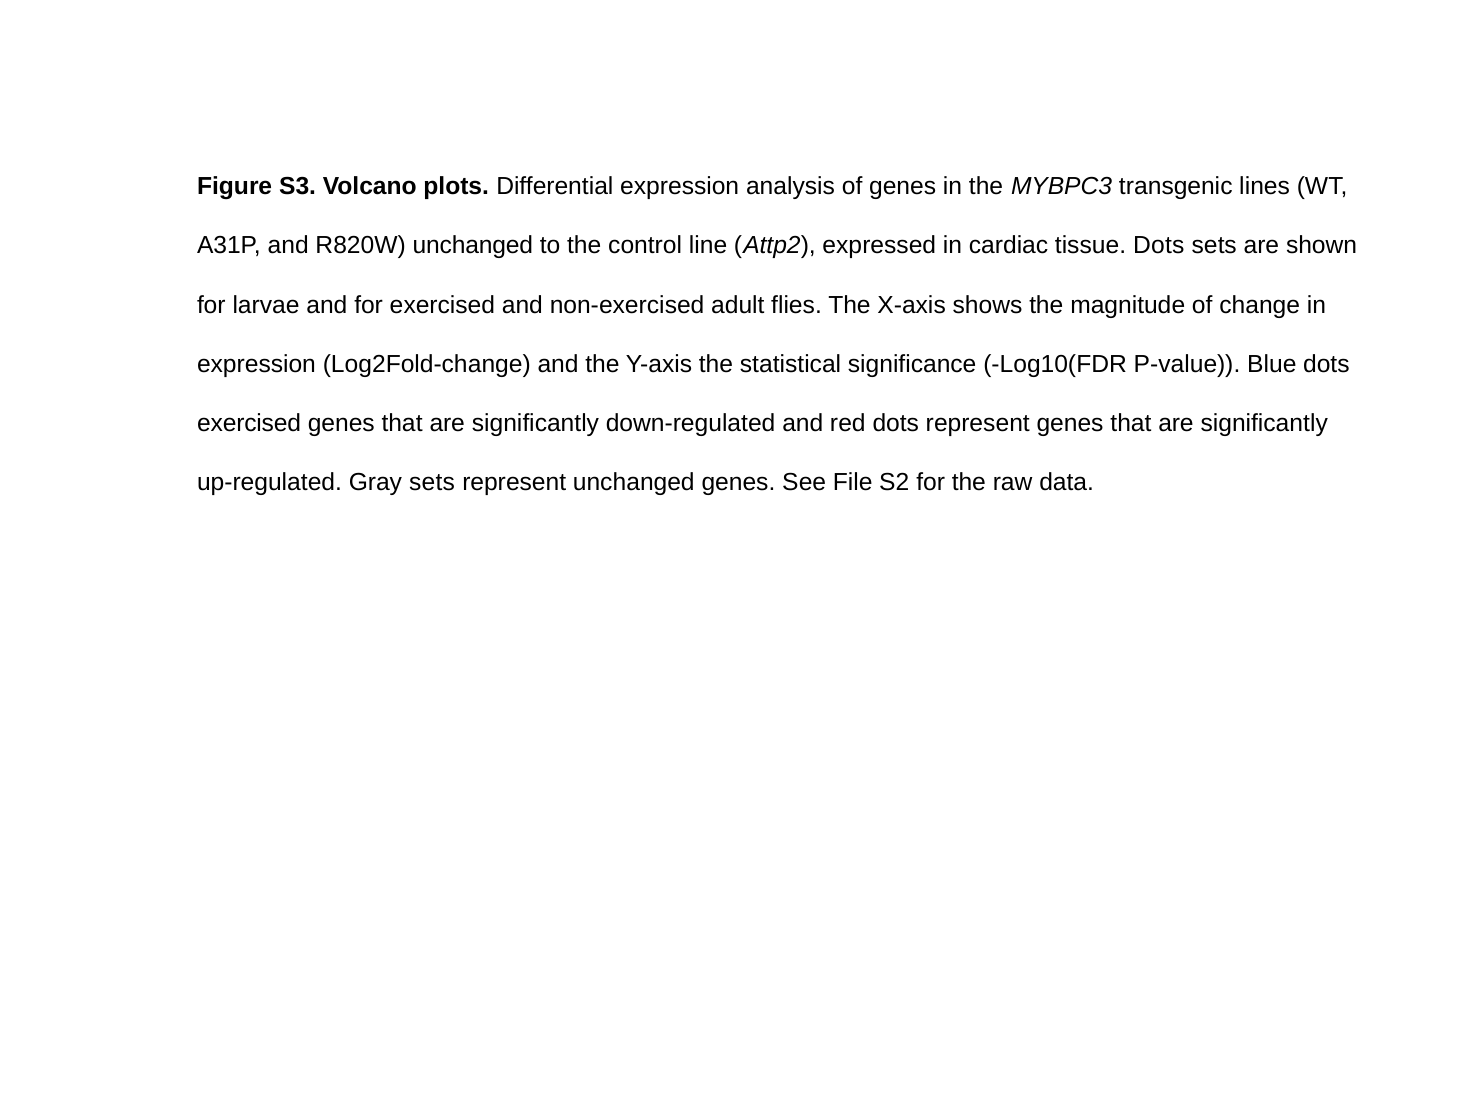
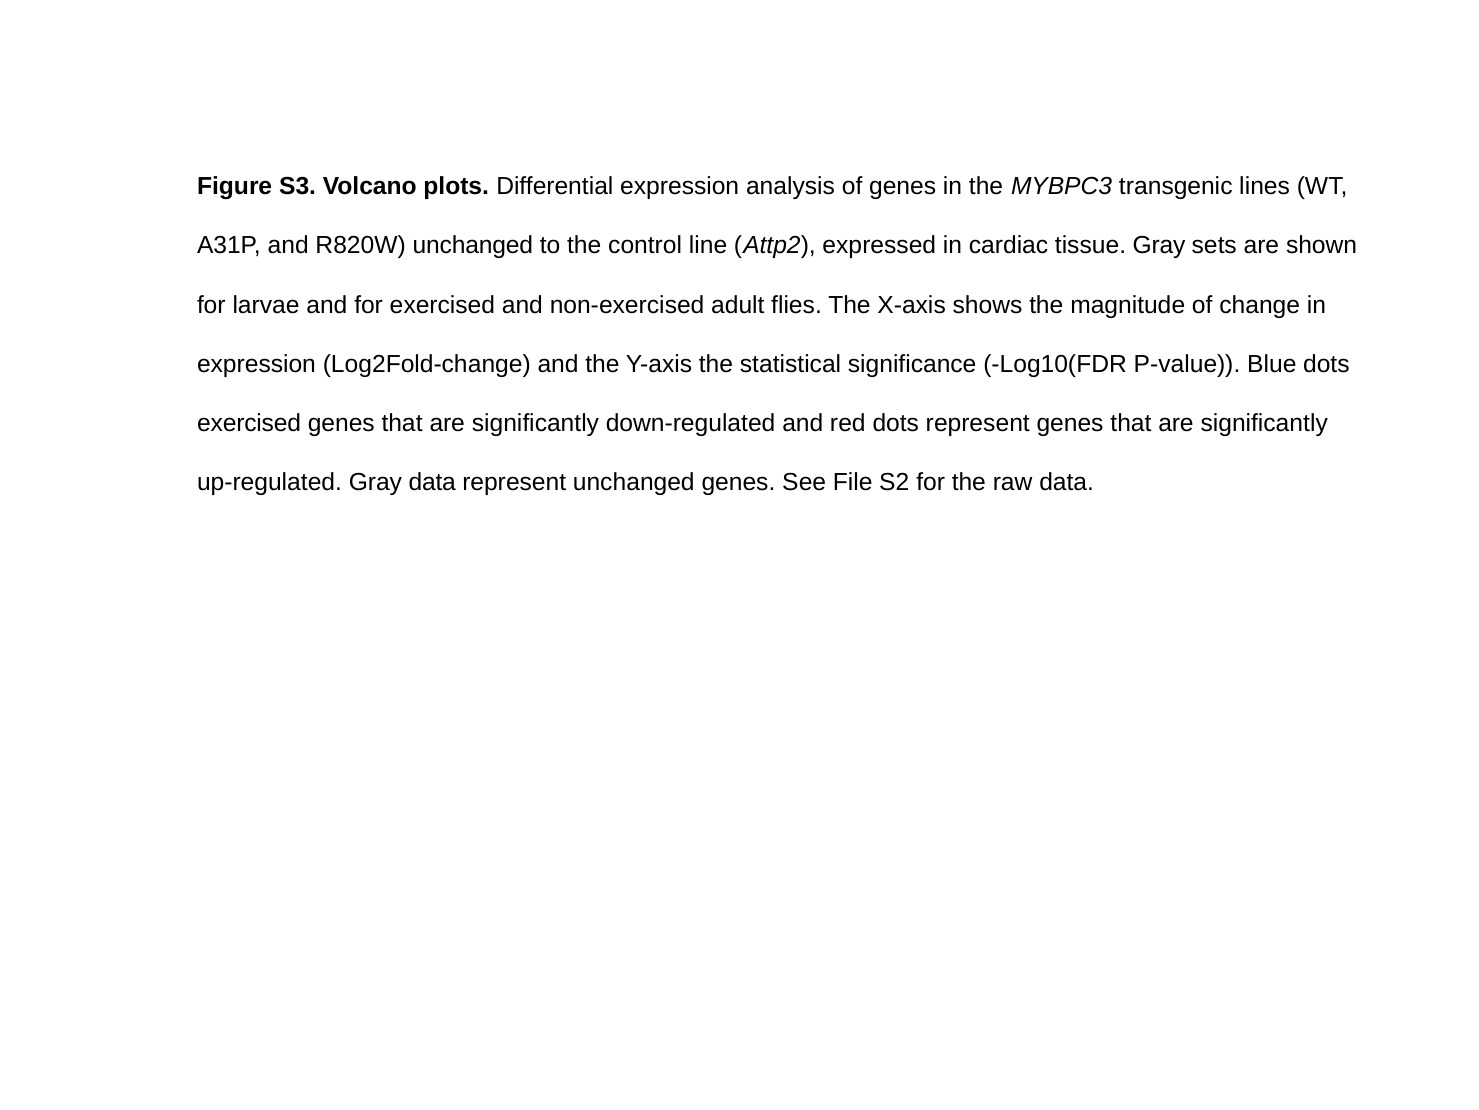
tissue Dots: Dots -> Gray
Gray sets: sets -> data
